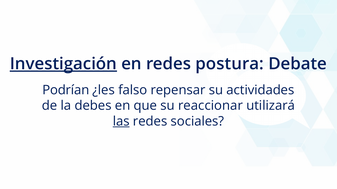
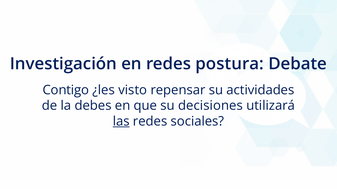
Investigación underline: present -> none
Podrían: Podrían -> Contigo
falso: falso -> visto
reaccionar: reaccionar -> decisiones
